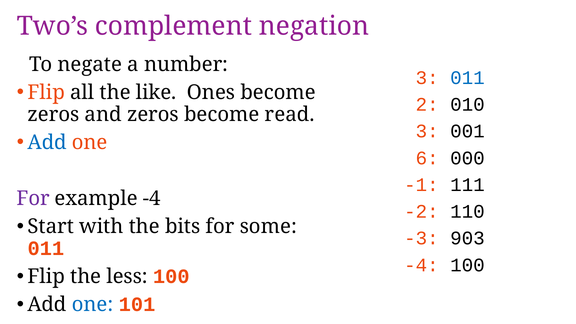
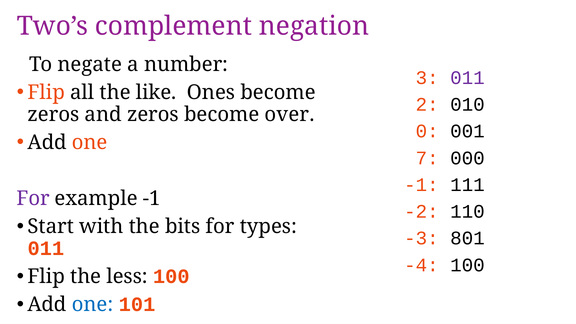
011 at (467, 78) colour: blue -> purple
read: read -> over
3 at (427, 131): 3 -> 0
Add at (47, 142) colour: blue -> black
6: 6 -> 7
example -4: -4 -> -1
some: some -> types
903: 903 -> 801
